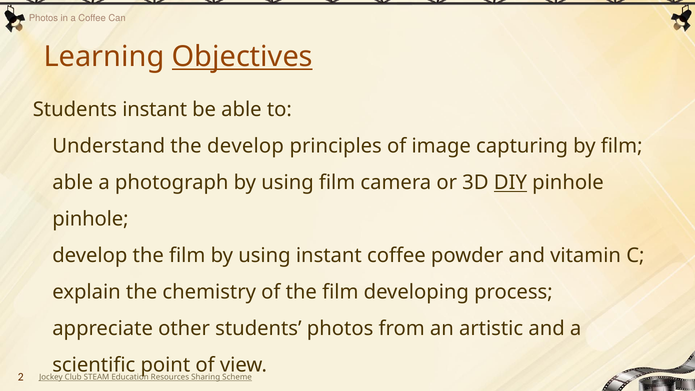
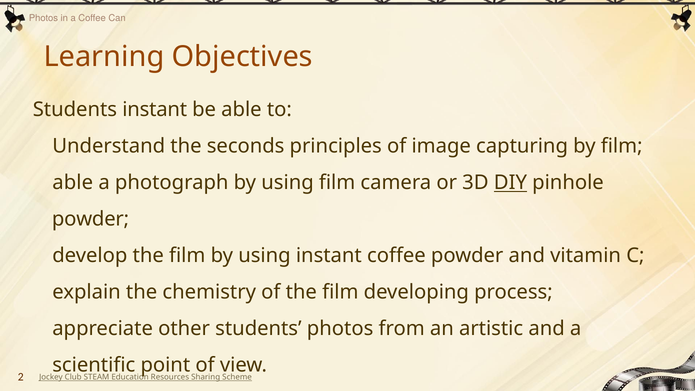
Objectives underline: present -> none
the develop: develop -> seconds
pinhole at (90, 219): pinhole -> powder
